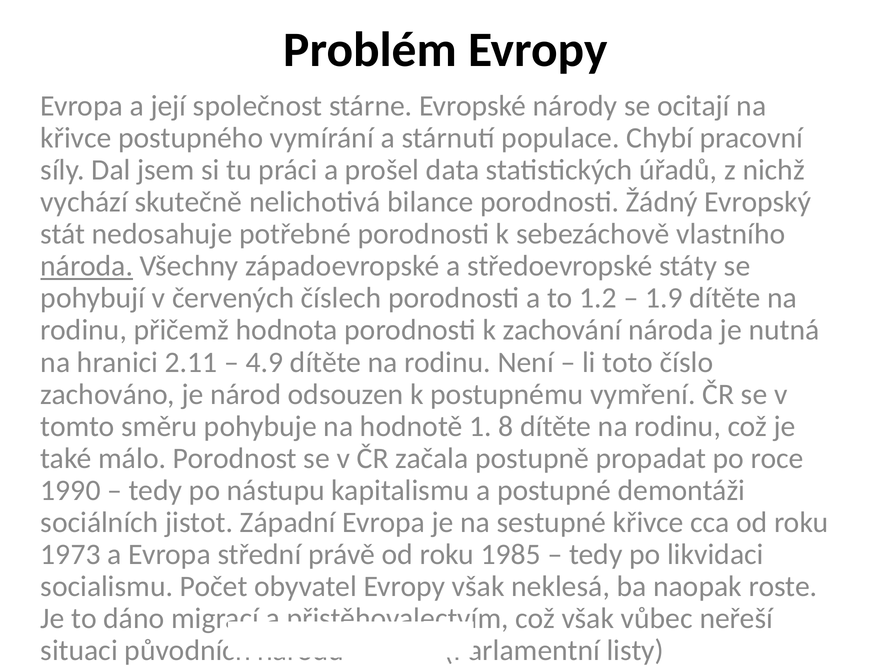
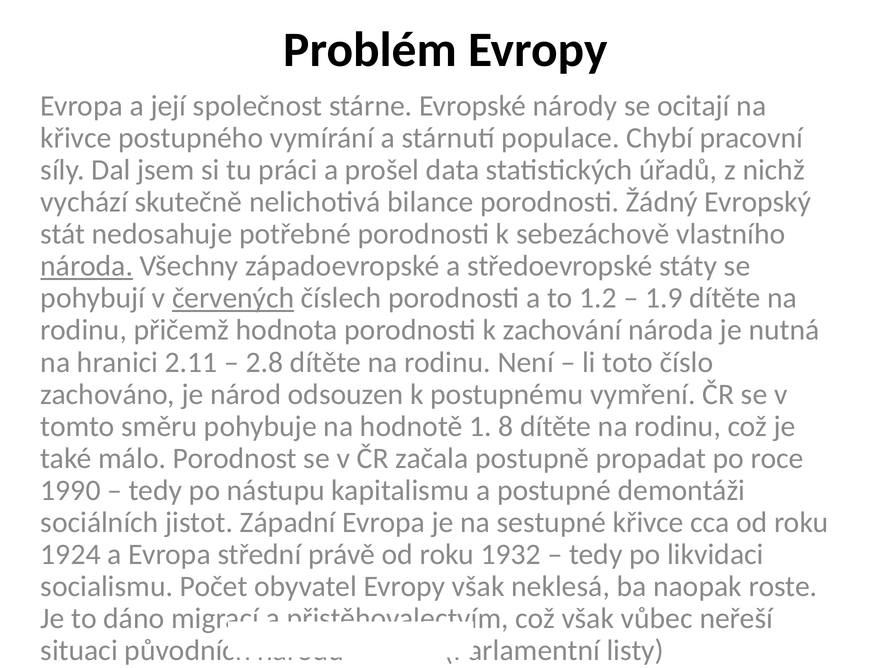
červených underline: none -> present
4.9: 4.9 -> 2.8
1973: 1973 -> 1924
1985: 1985 -> 1932
